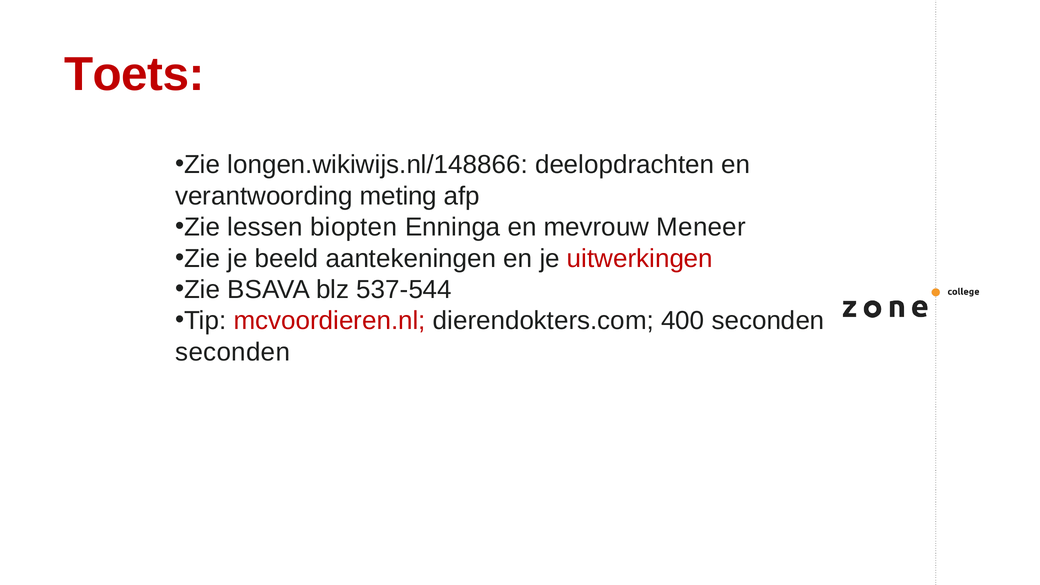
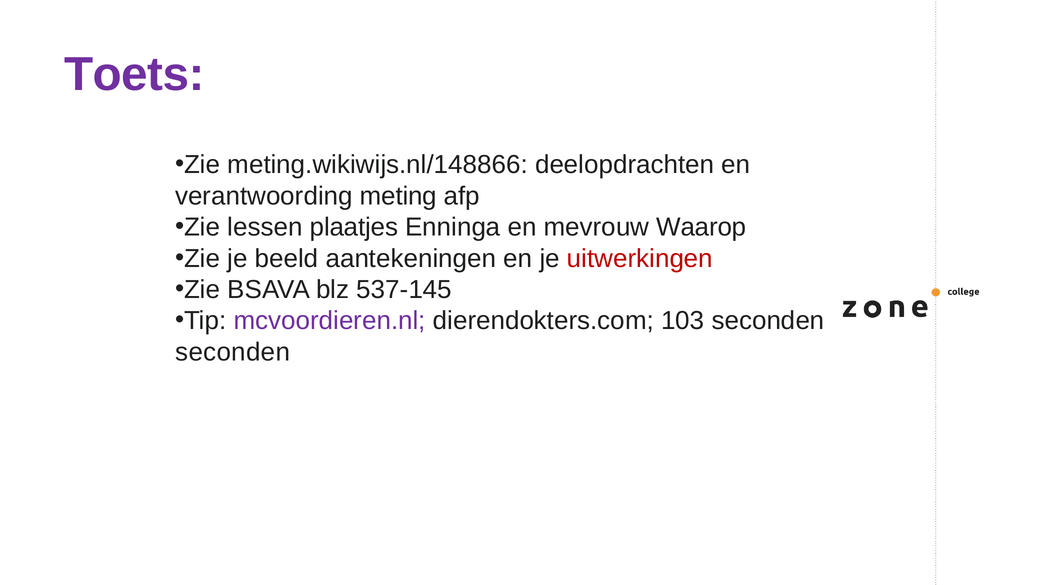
Toets colour: red -> purple
longen.wikiwijs.nl/148866: longen.wikiwijs.nl/148866 -> meting.wikiwijs.nl/148866
biopten: biopten -> plaatjes
Meneer: Meneer -> Waarop
537-544: 537-544 -> 537-145
mcvoordieren.nl colour: red -> purple
400: 400 -> 103
